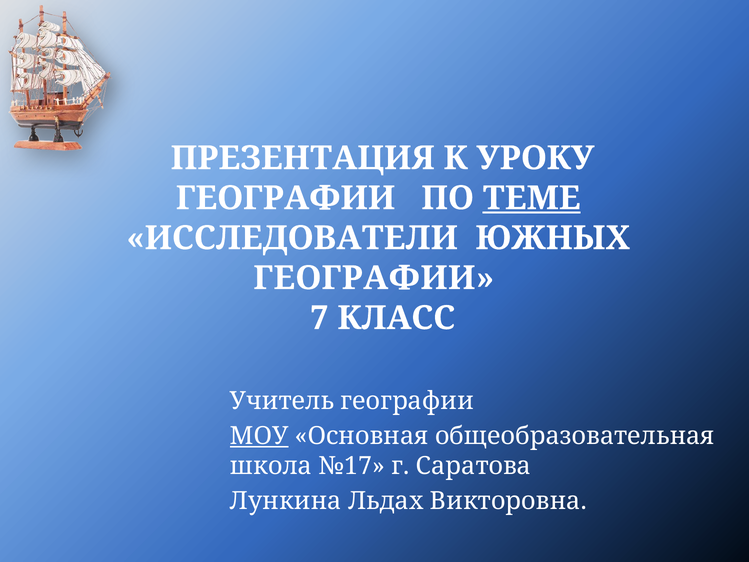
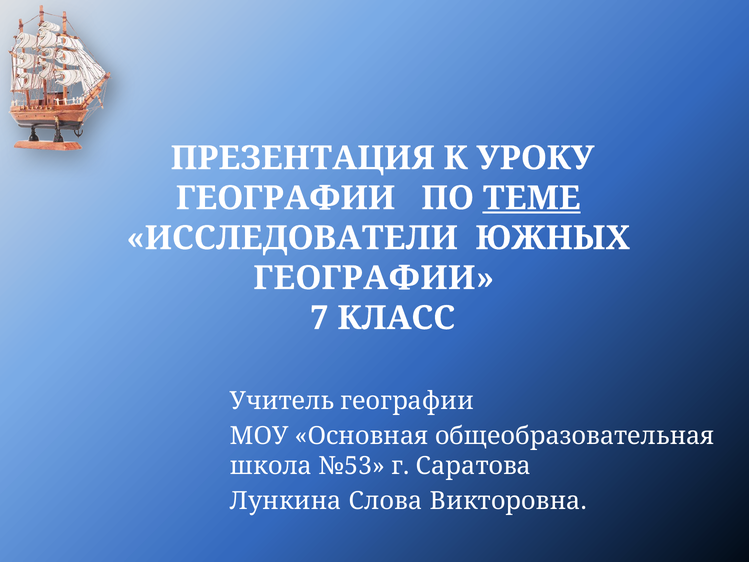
МОУ underline: present -> none
№17: №17 -> №53
Льдах: Льдах -> Слова
